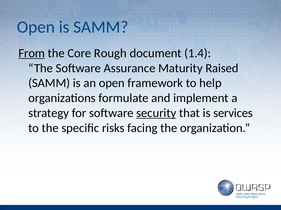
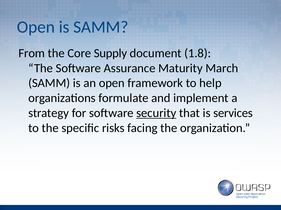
From underline: present -> none
Rough: Rough -> Supply
1.4: 1.4 -> 1.8
Raised: Raised -> March
